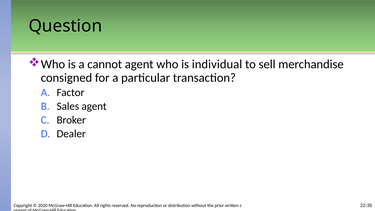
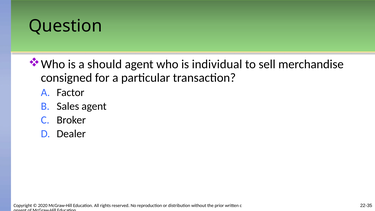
cannot: cannot -> should
